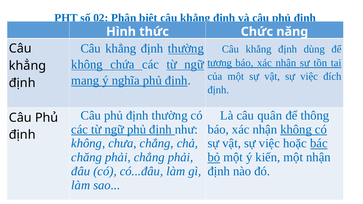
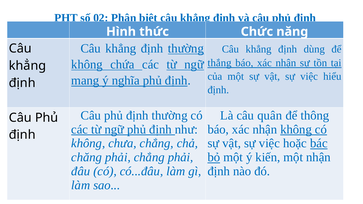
tương: tương -> thắng
đích: đích -> hiểu
